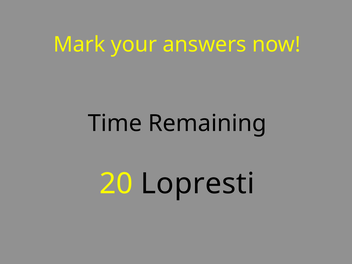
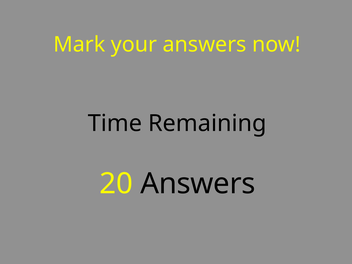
20 Lopresti: Lopresti -> Answers
